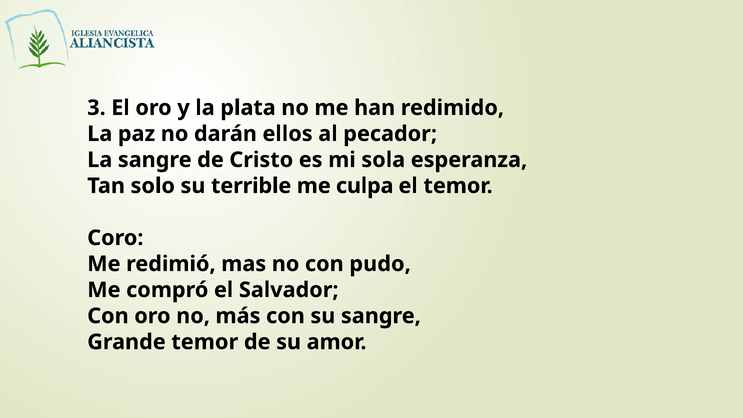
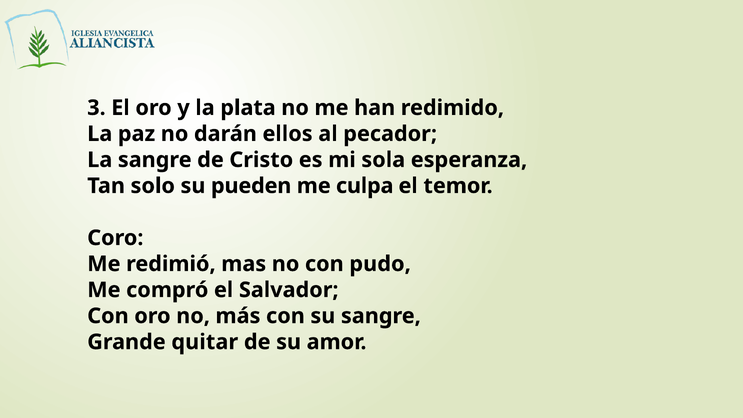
terrible: terrible -> pueden
Grande temor: temor -> quitar
